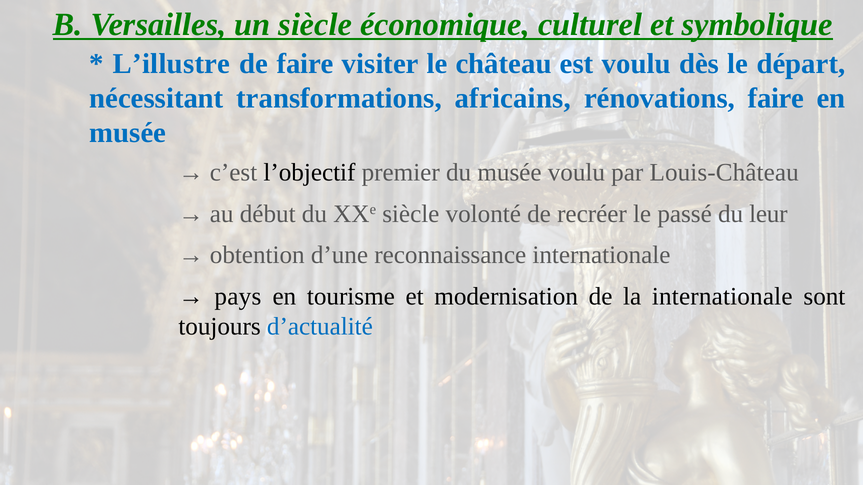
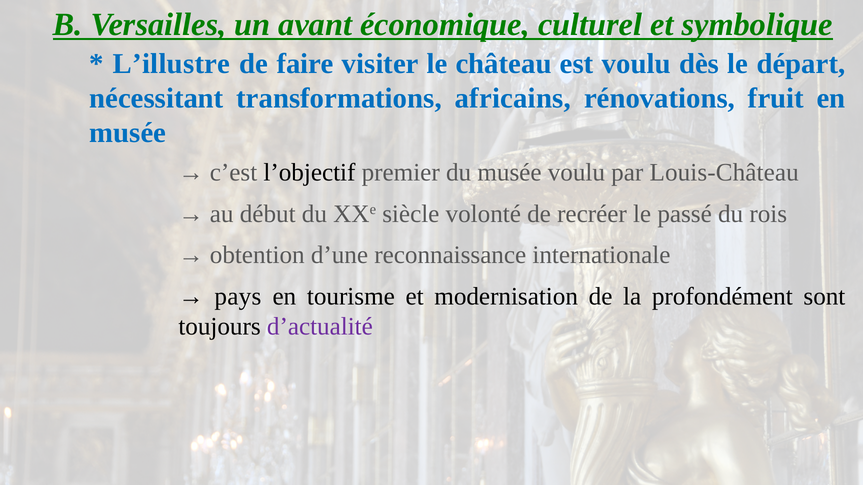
un siècle: siècle -> avant
rénovations faire: faire -> fruit
leur: leur -> rois
la internationale: internationale -> profondément
d’actualité colour: blue -> purple
